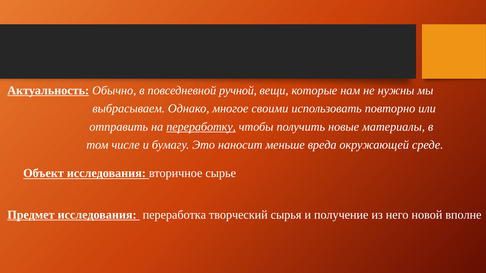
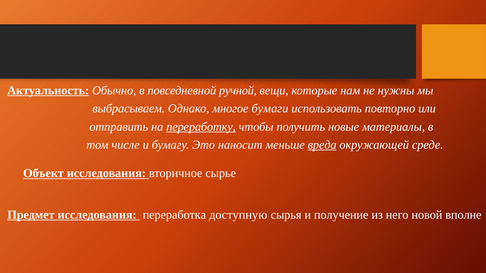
своими: своими -> бумаги
вреда underline: none -> present
творческий: творческий -> доступную
